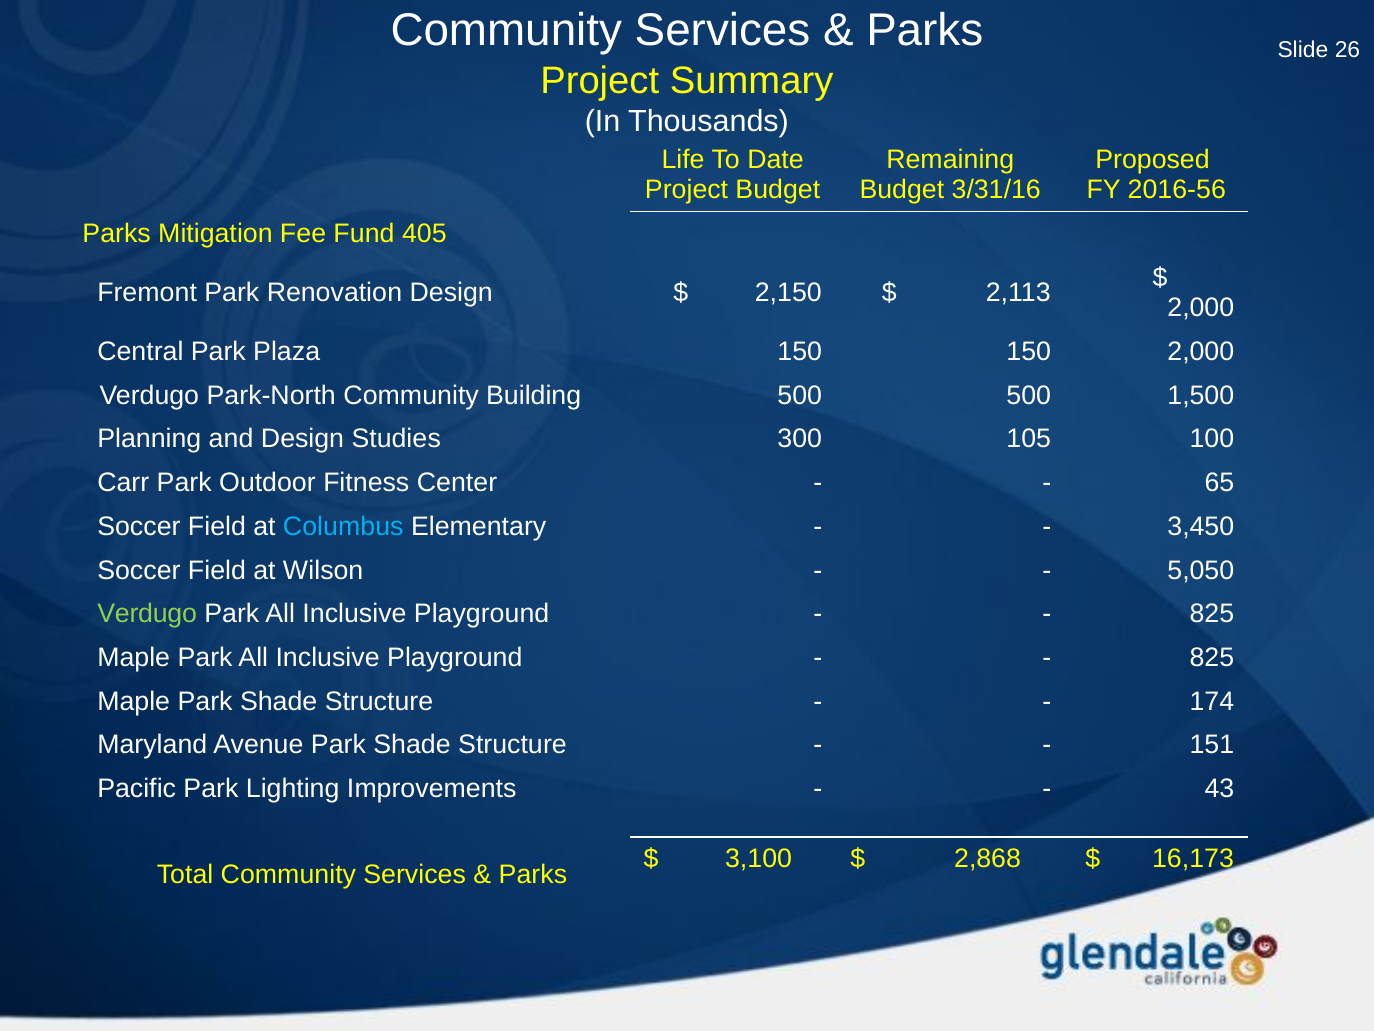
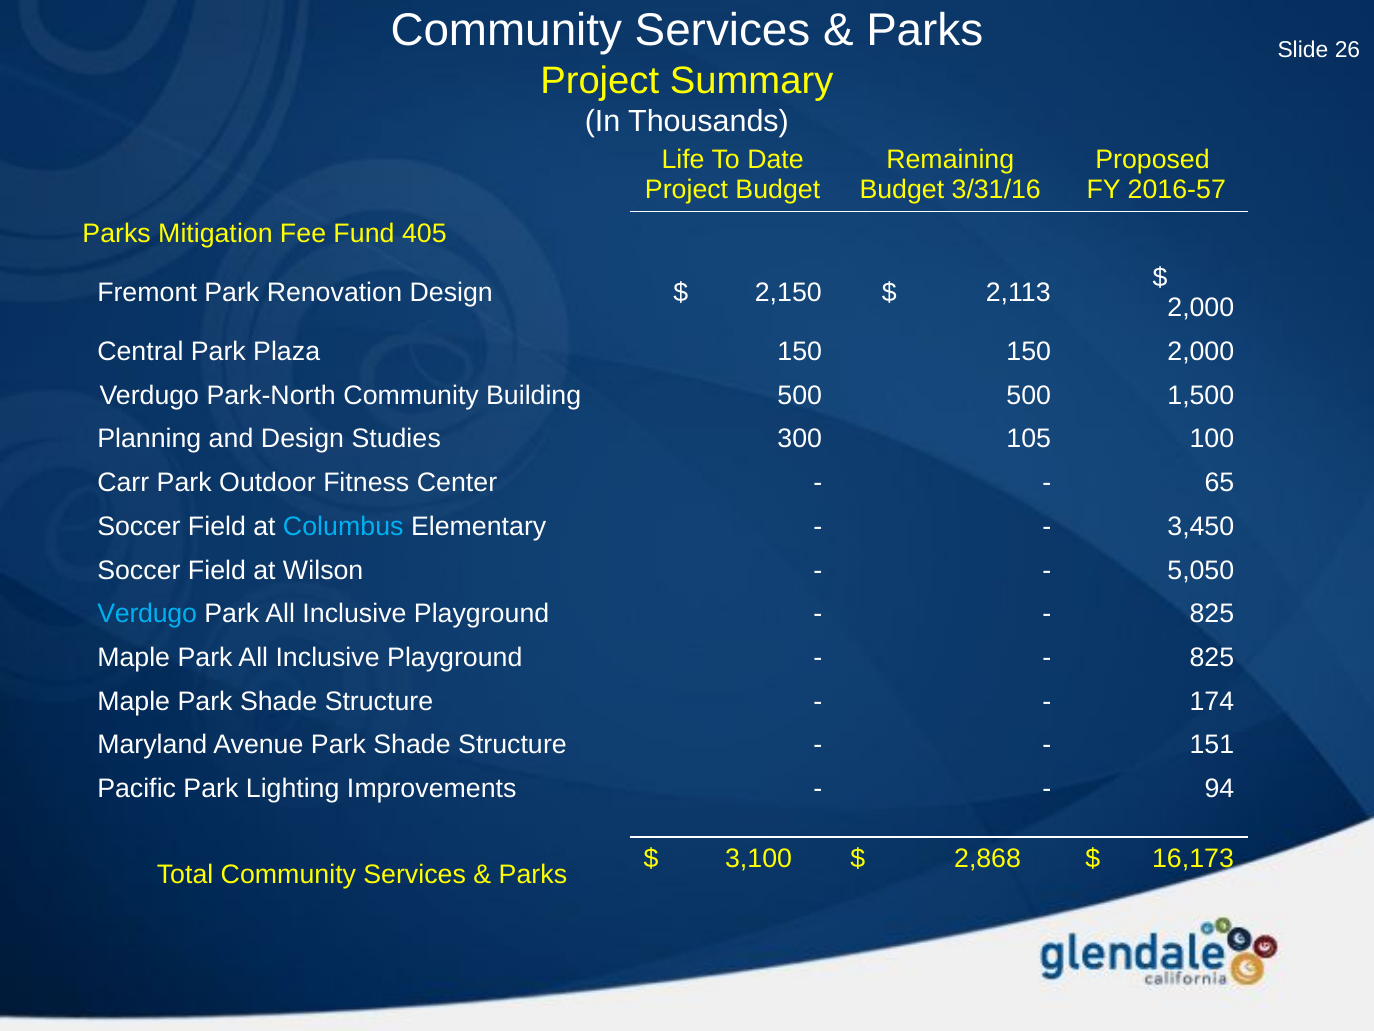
2016-56: 2016-56 -> 2016-57
Verdugo at (147, 614) colour: light green -> light blue
43: 43 -> 94
